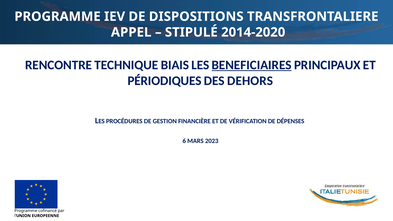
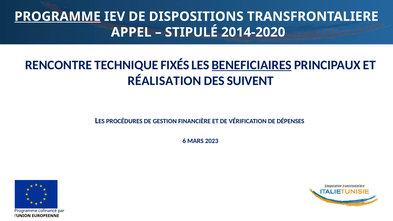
PROGRAMME at (58, 17) underline: none -> present
BIAIS: BIAIS -> FIXÉS
PÉRIODIQUES: PÉRIODIQUES -> RÉALISATION
DEHORS: DEHORS -> SUIVENT
